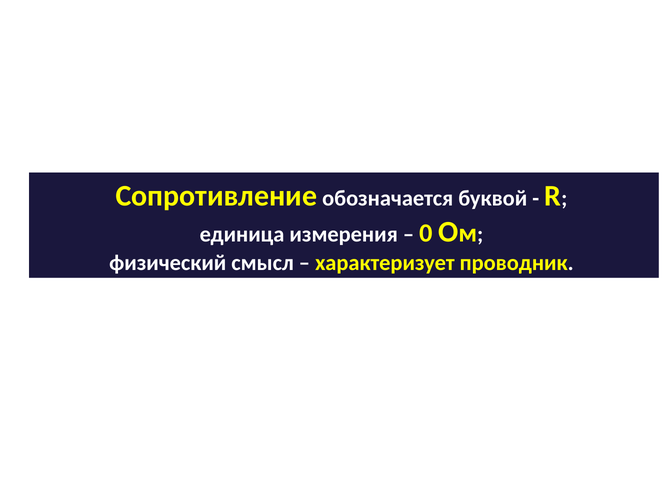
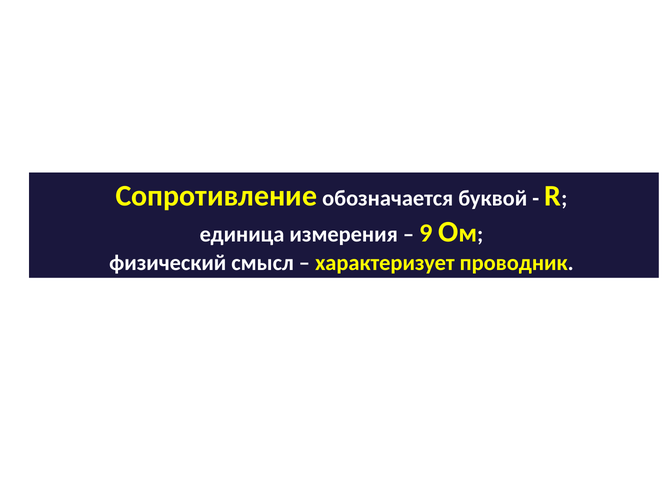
0: 0 -> 9
